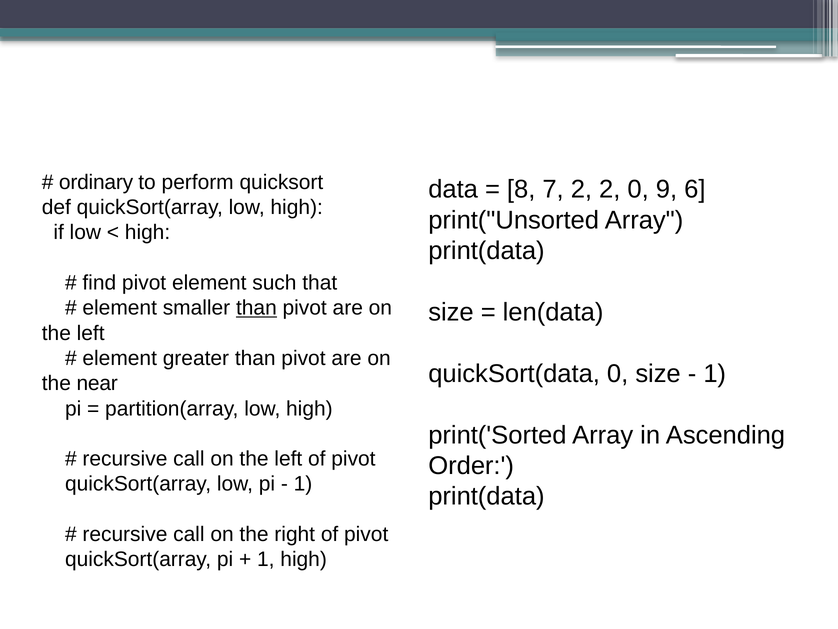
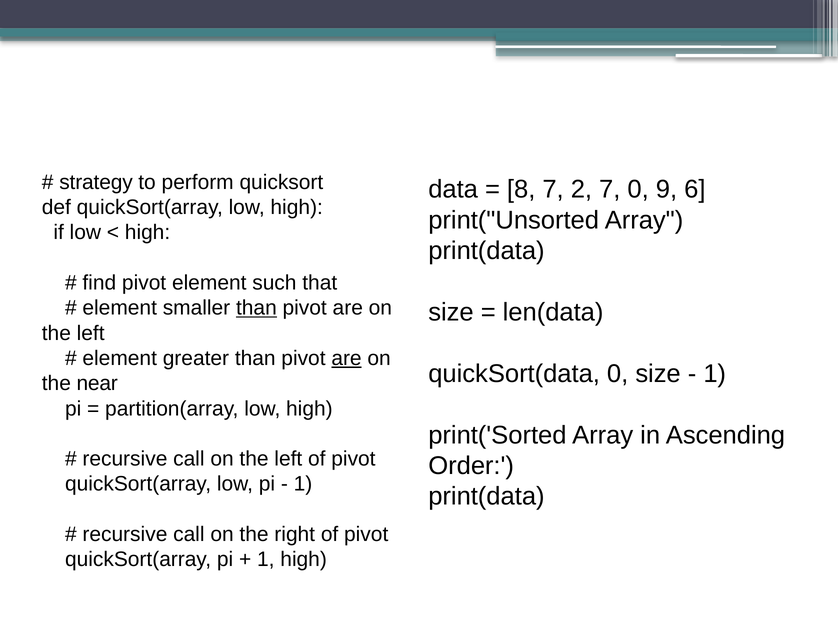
ordinary: ordinary -> strategy
2 2: 2 -> 7
are at (347, 358) underline: none -> present
